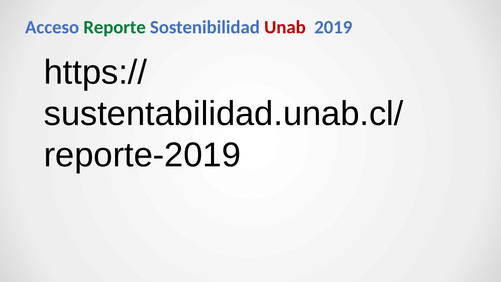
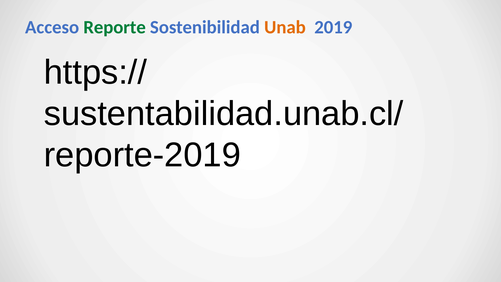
Unab colour: red -> orange
